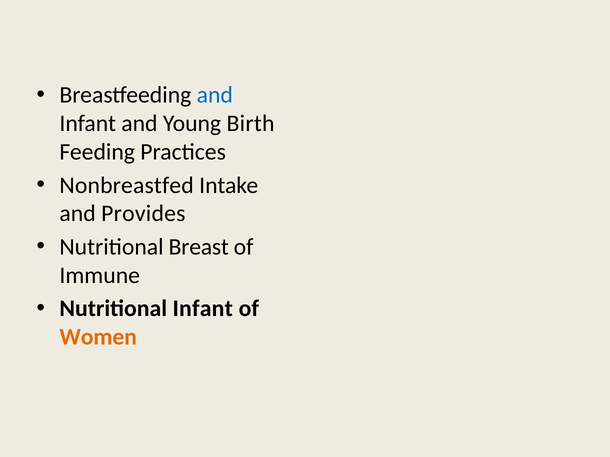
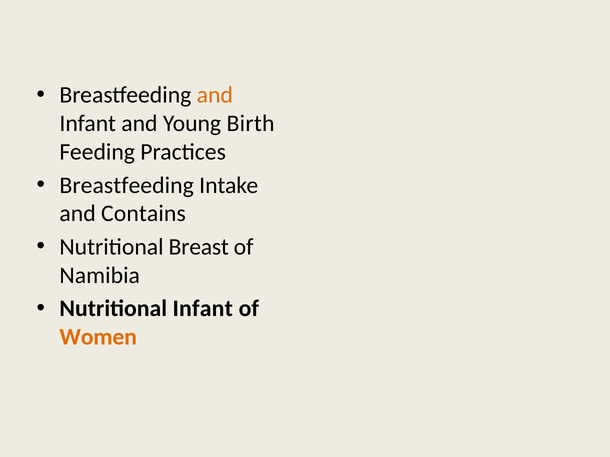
and at (215, 95) colour: blue -> orange
Nonbreastfed at (127, 185): Nonbreastfed -> Breastfeeding
Provides: Provides -> Contains
Immune: Immune -> Namibia
